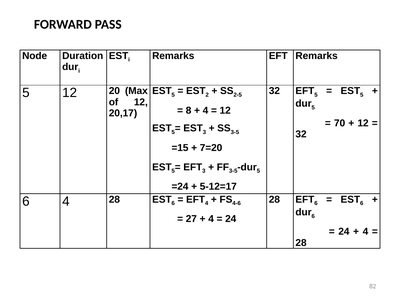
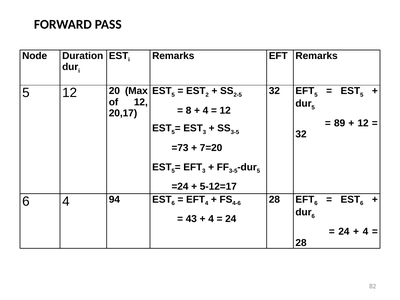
70: 70 -> 89
=15: =15 -> =73
4 28: 28 -> 94
27: 27 -> 43
